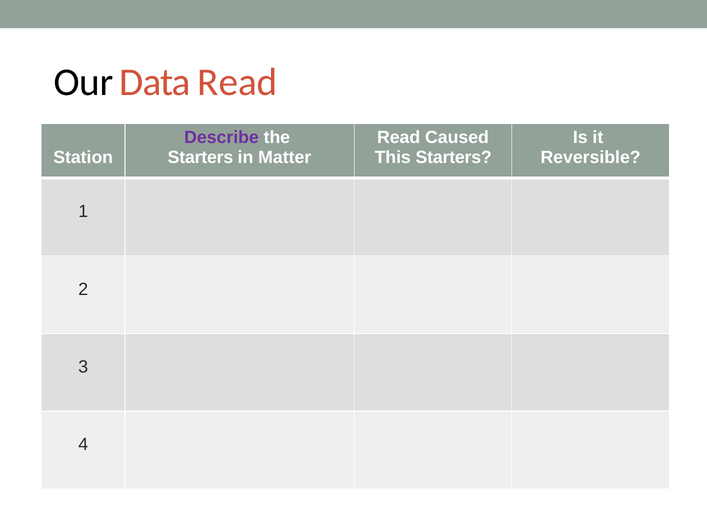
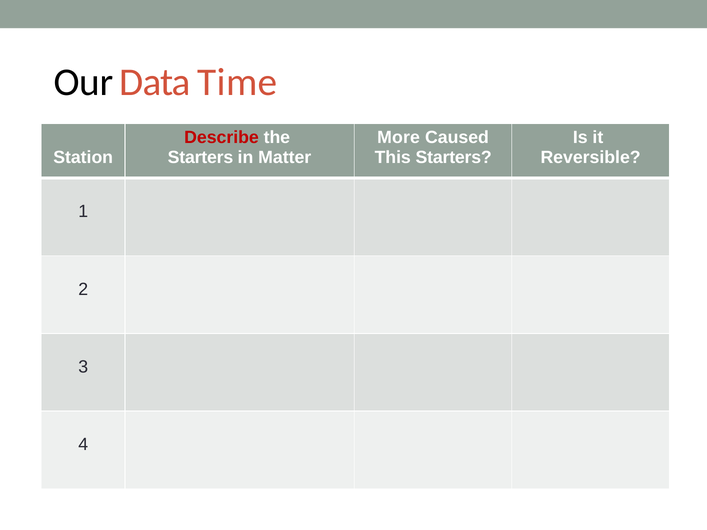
Data Read: Read -> Time
Describe colour: purple -> red
Read at (399, 137): Read -> More
